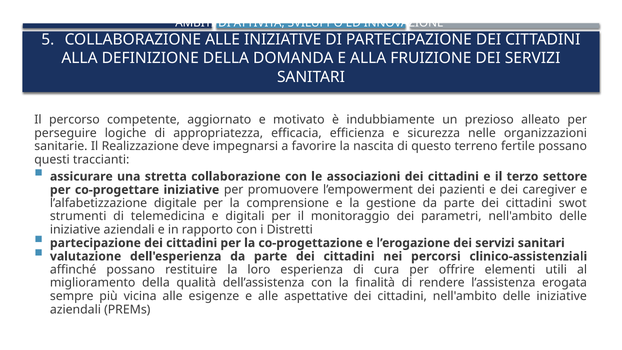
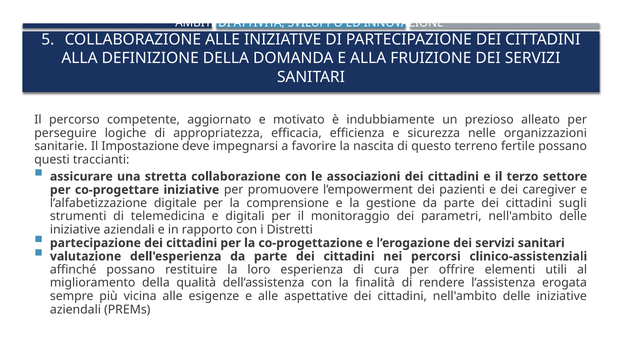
Realizzazione: Realizzazione -> Impostazione
swot: swot -> sugli
